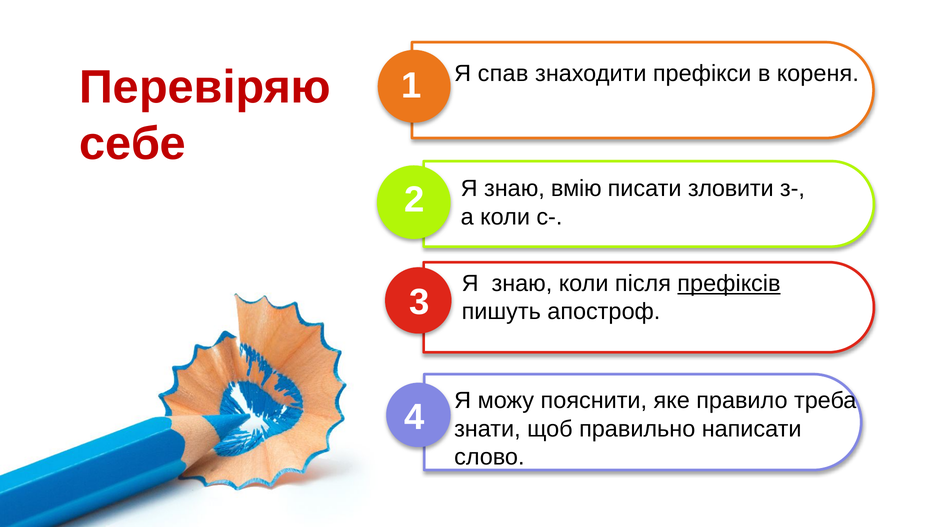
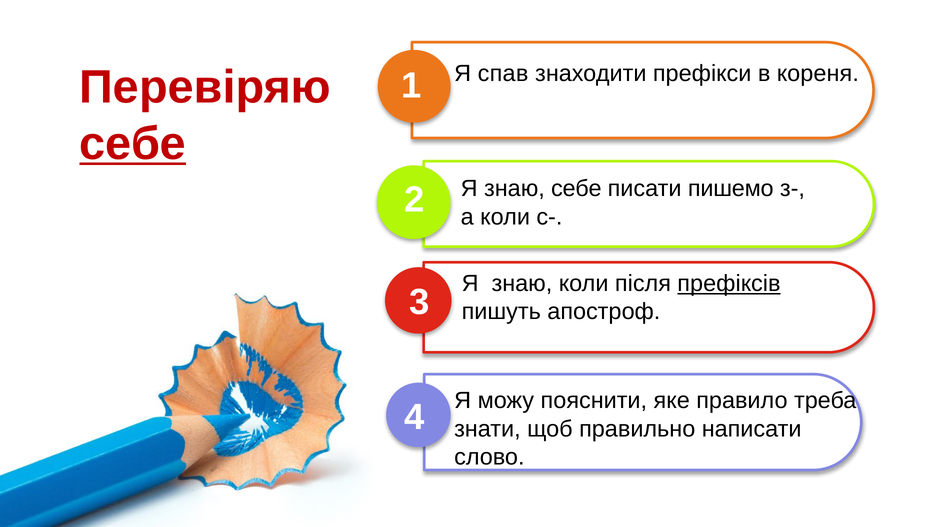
себе at (133, 144) underline: none -> present
знаю вмію: вмію -> себе
зловити: зловити -> пишемо
